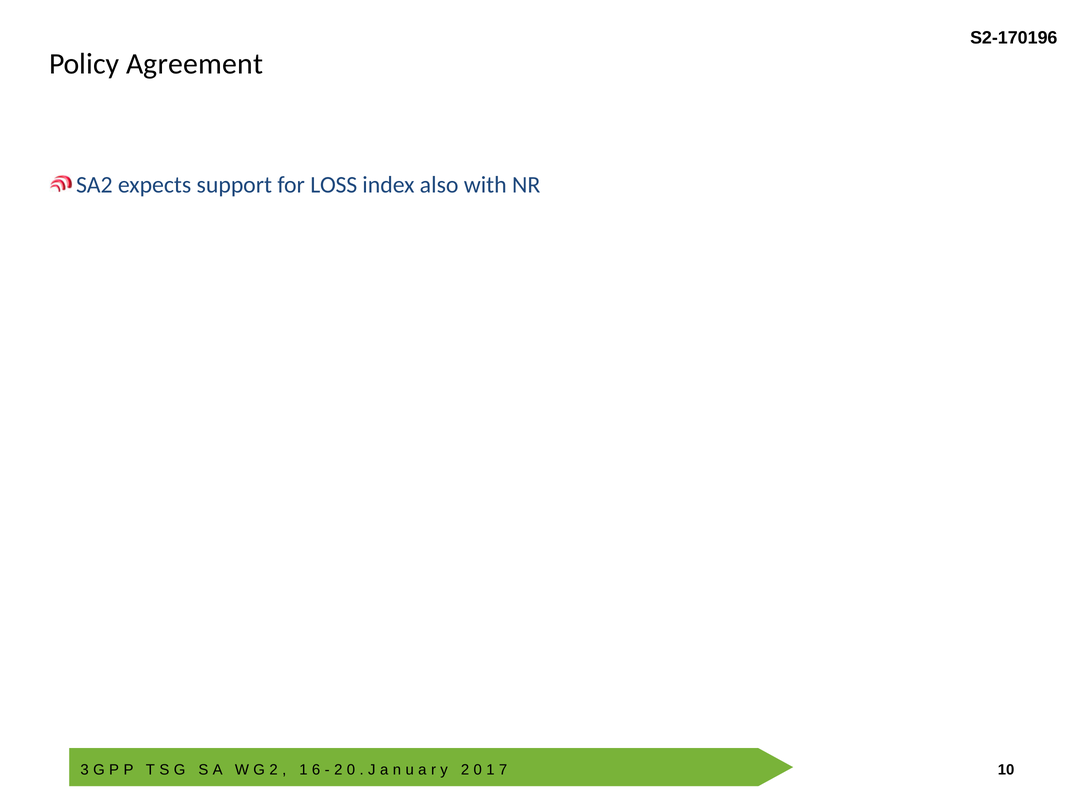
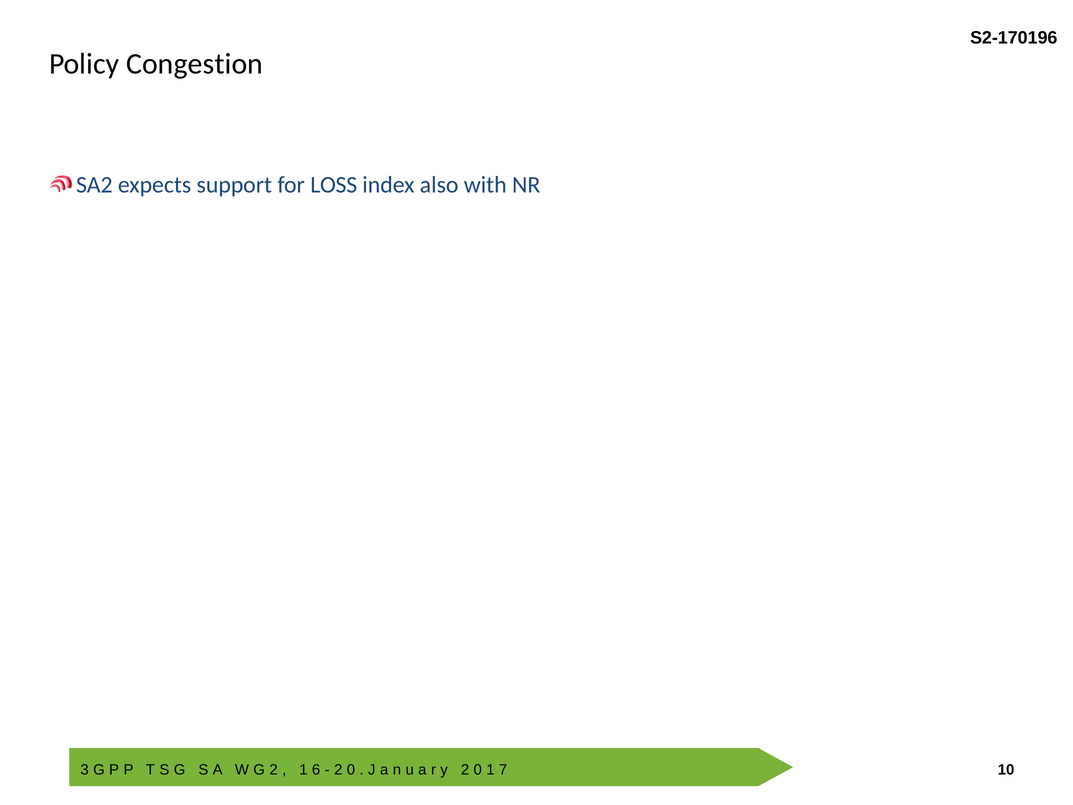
Agreement: Agreement -> Congestion
